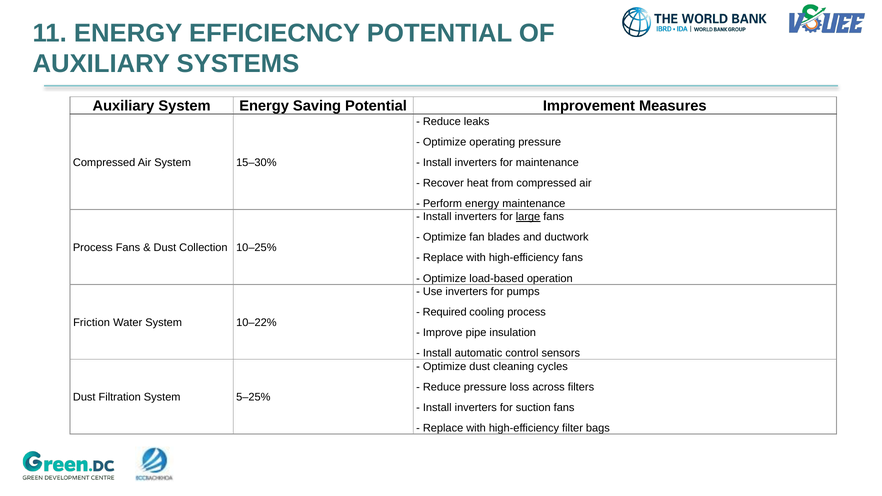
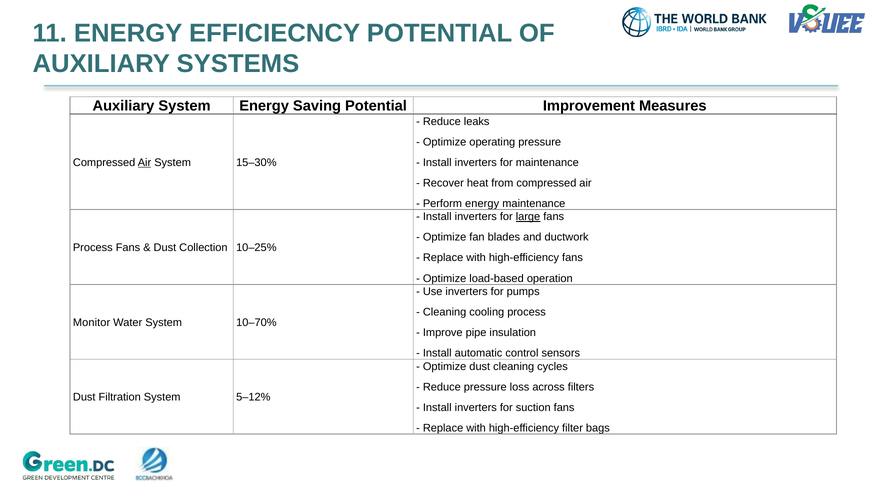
Air at (145, 162) underline: none -> present
Required at (445, 312): Required -> Cleaning
Friction: Friction -> Monitor
10–22%: 10–22% -> 10–70%
5–25%: 5–25% -> 5–12%
